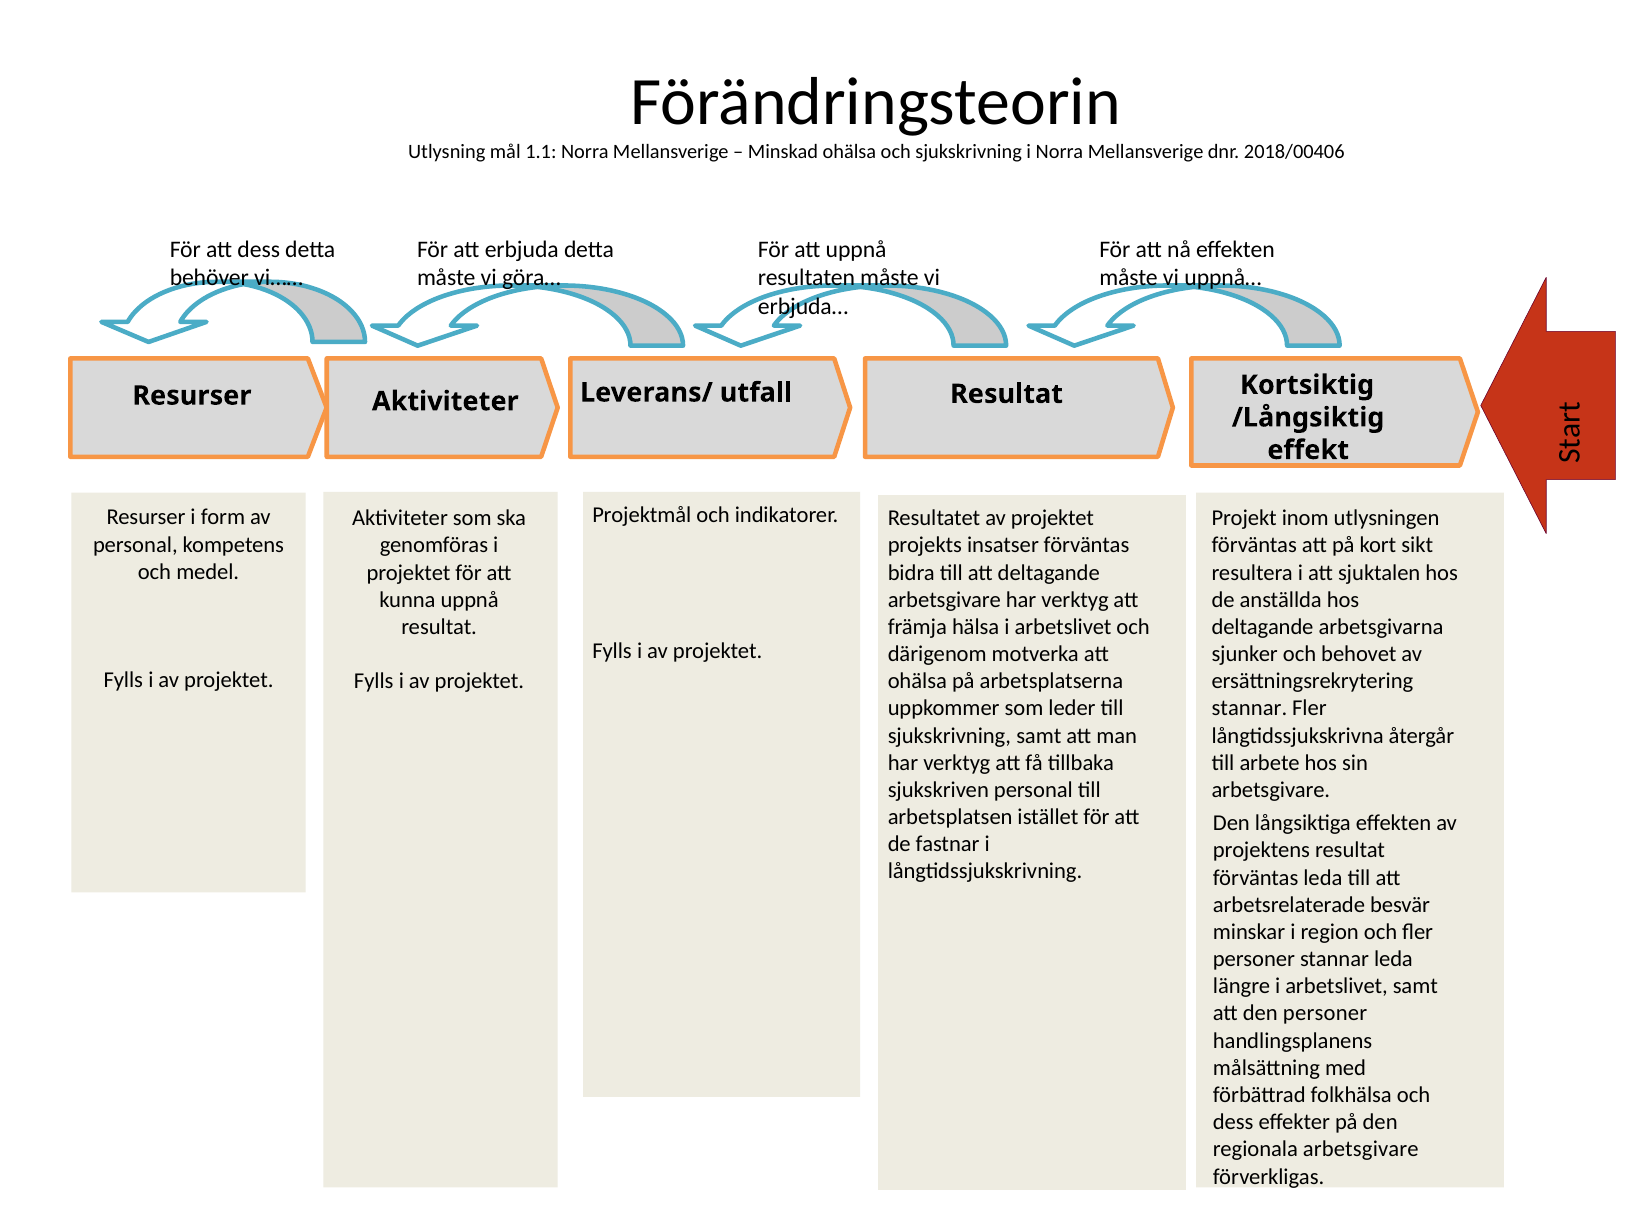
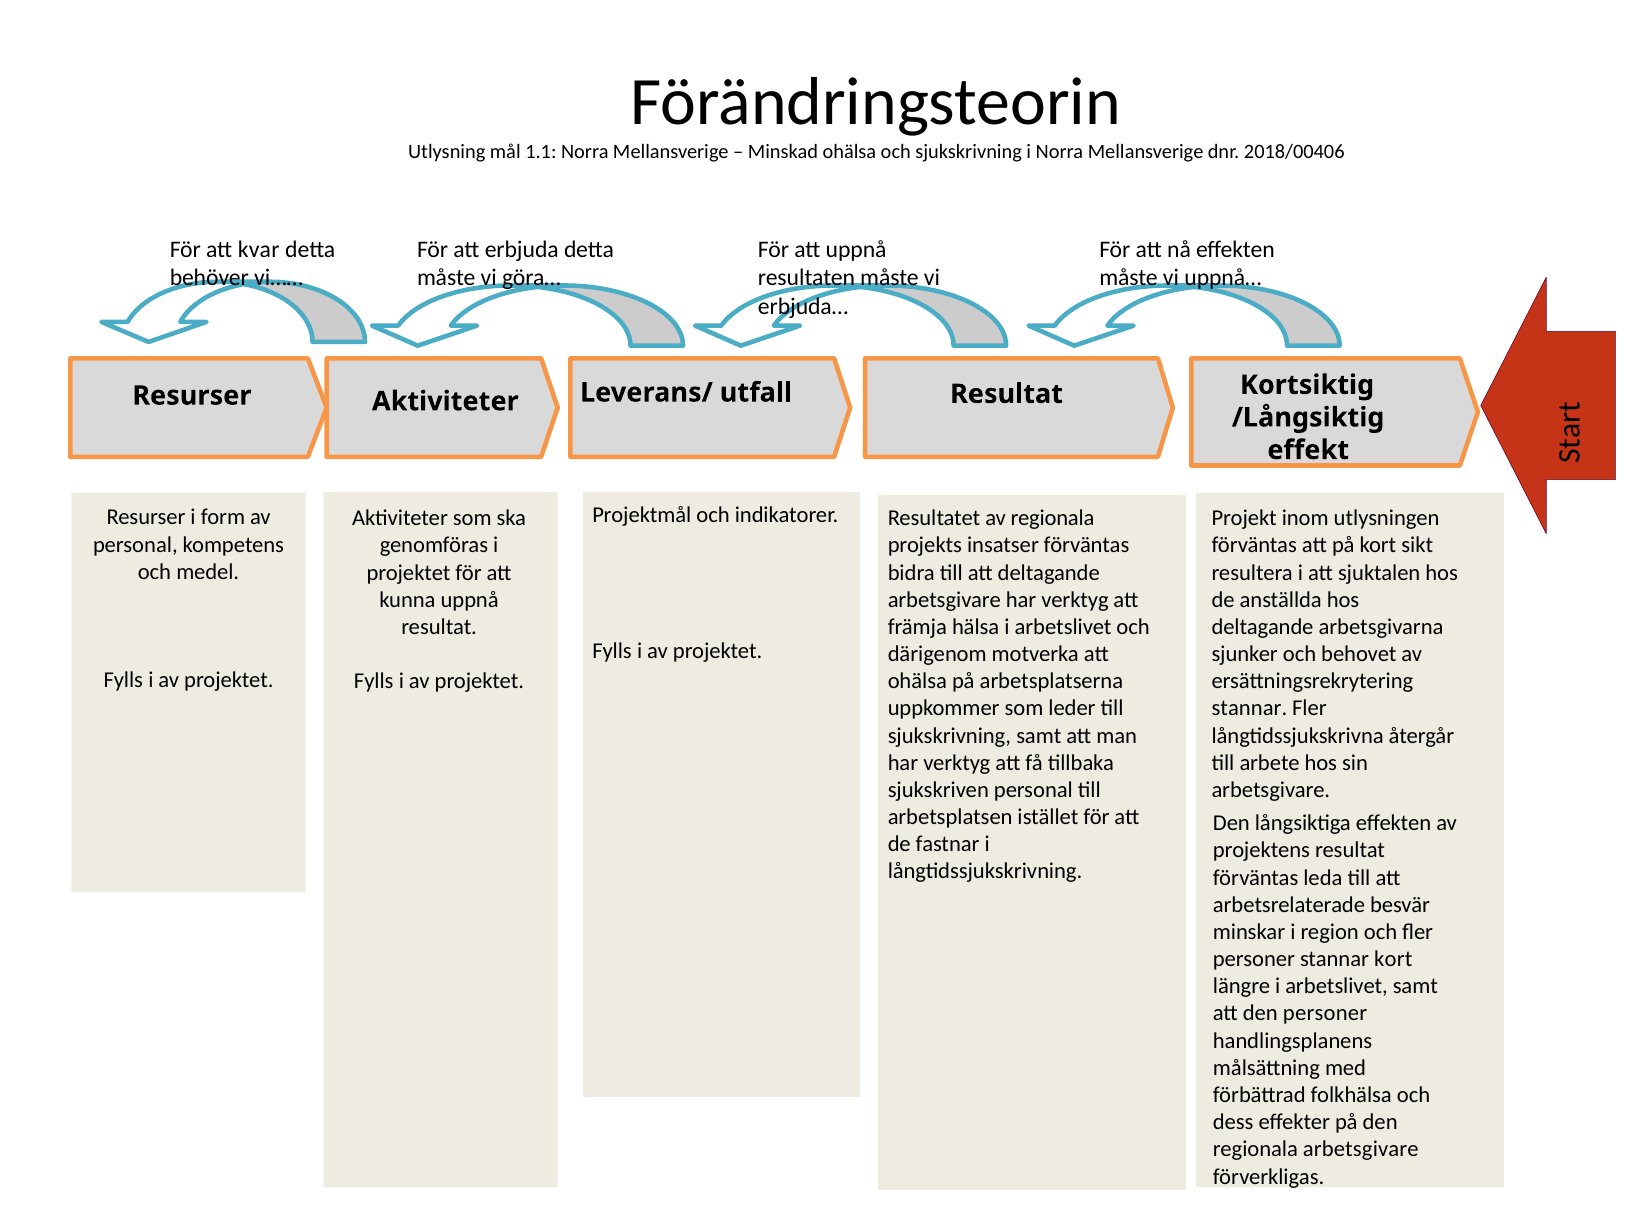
att dess: dess -> kvar
Resultatet av projektet: projektet -> regionala
stannar leda: leda -> kort
